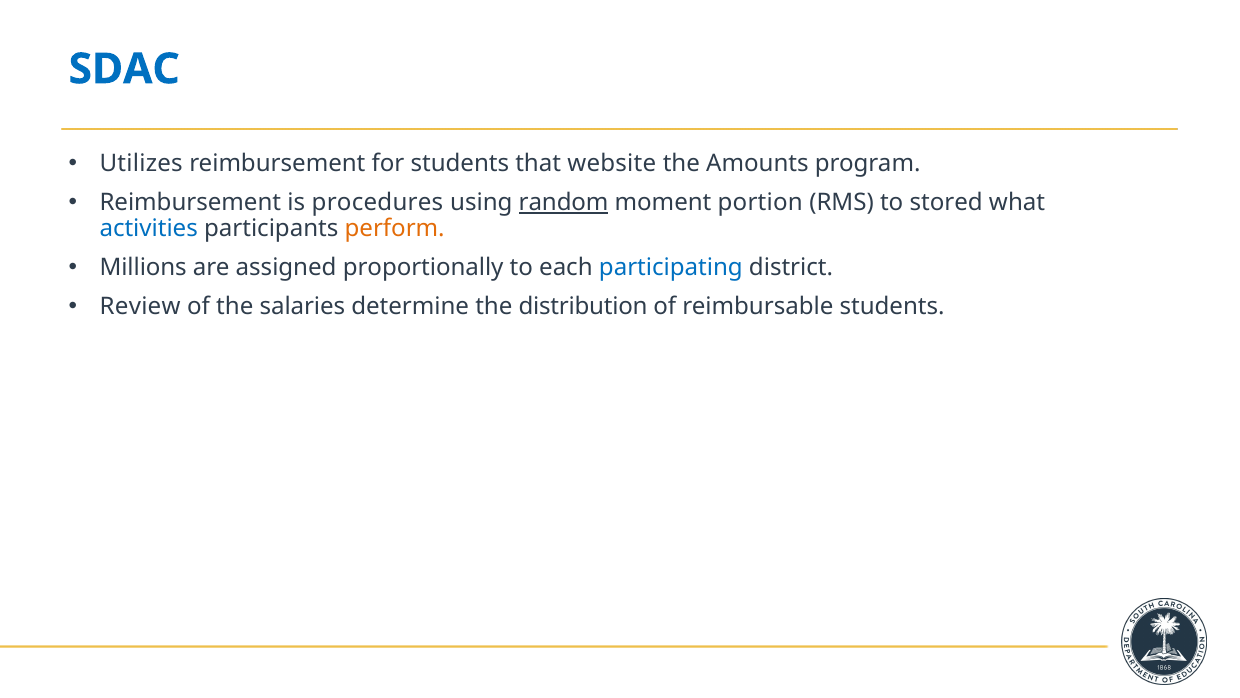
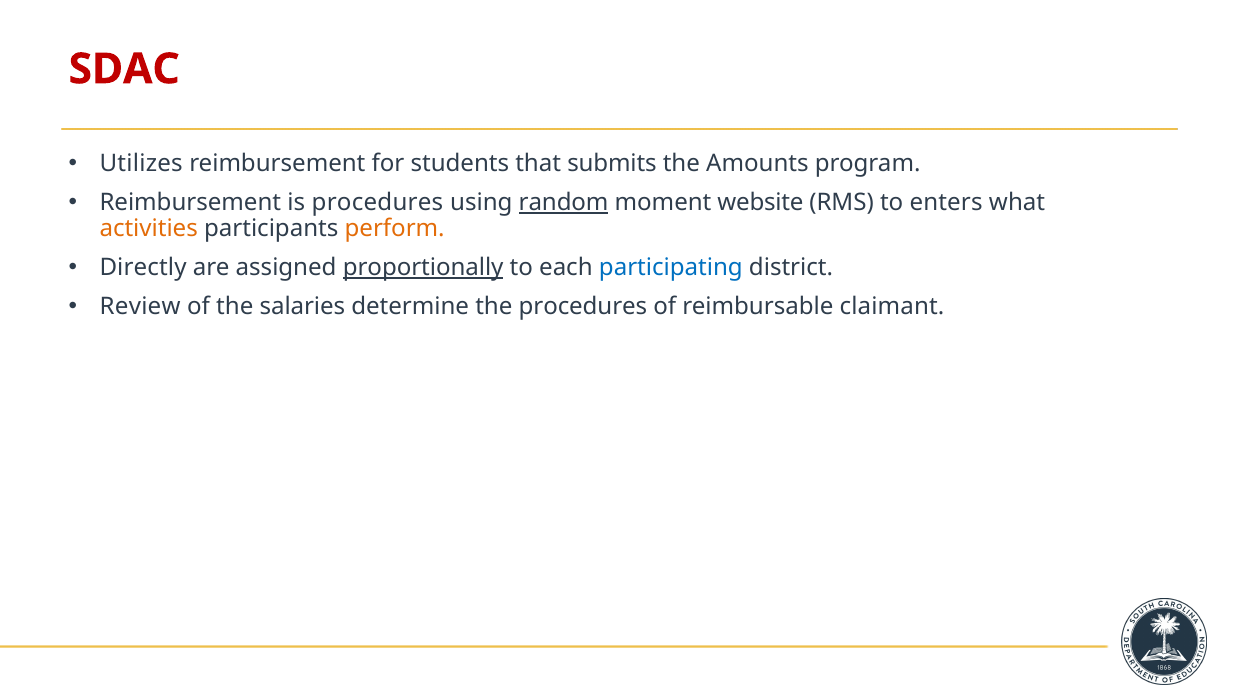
SDAC colour: blue -> red
website: website -> submits
portion: portion -> website
stored: stored -> enters
activities colour: blue -> orange
Millions: Millions -> Directly
proportionally underline: none -> present
the distribution: distribution -> procedures
reimbursable students: students -> claimant
